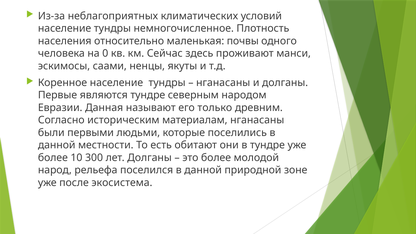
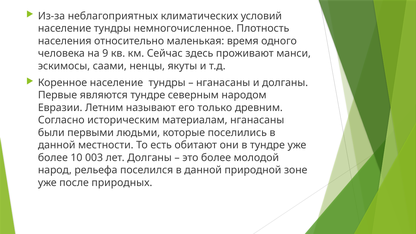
почвы: почвы -> время
0: 0 -> 9
Данная: Данная -> Летним
300: 300 -> 003
экосистема: экосистема -> природных
